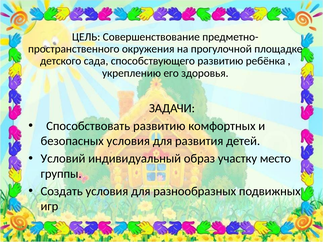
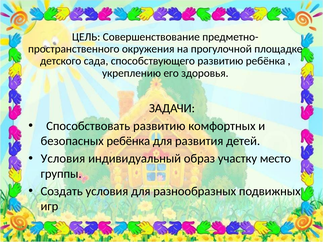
безопасных условия: условия -> ребёнка
Условий at (63, 159): Условий -> Условия
